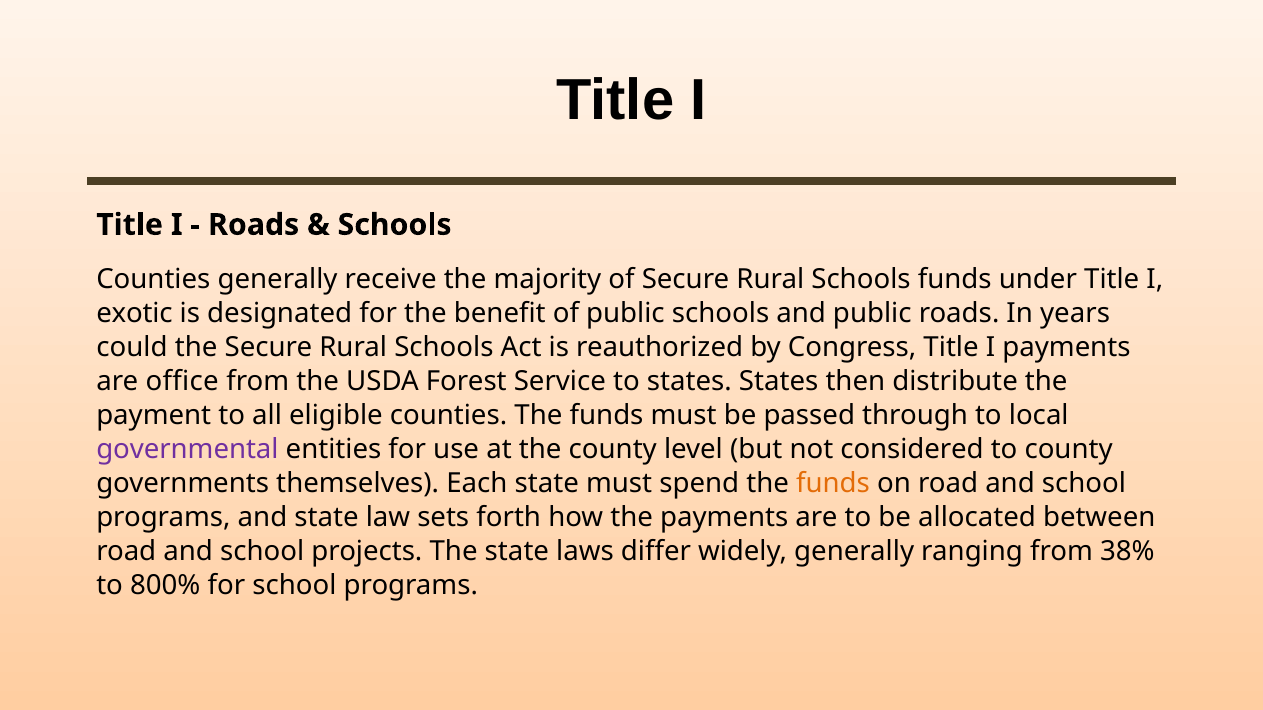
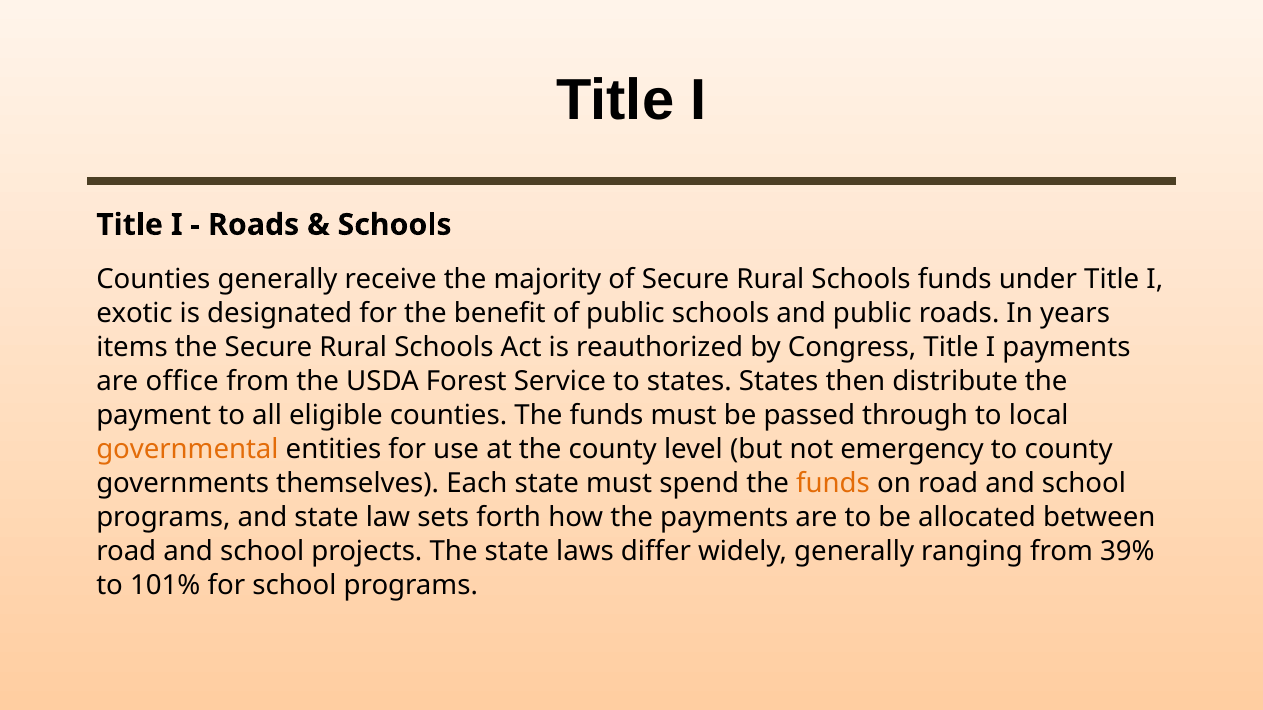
could: could -> items
governmental colour: purple -> orange
considered: considered -> emergency
38%: 38% -> 39%
800%: 800% -> 101%
